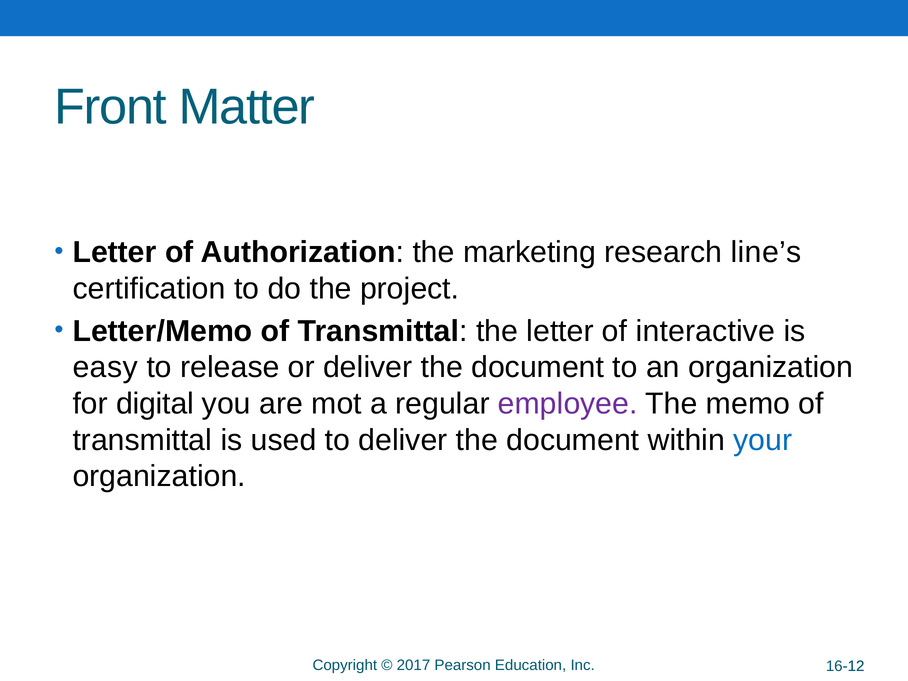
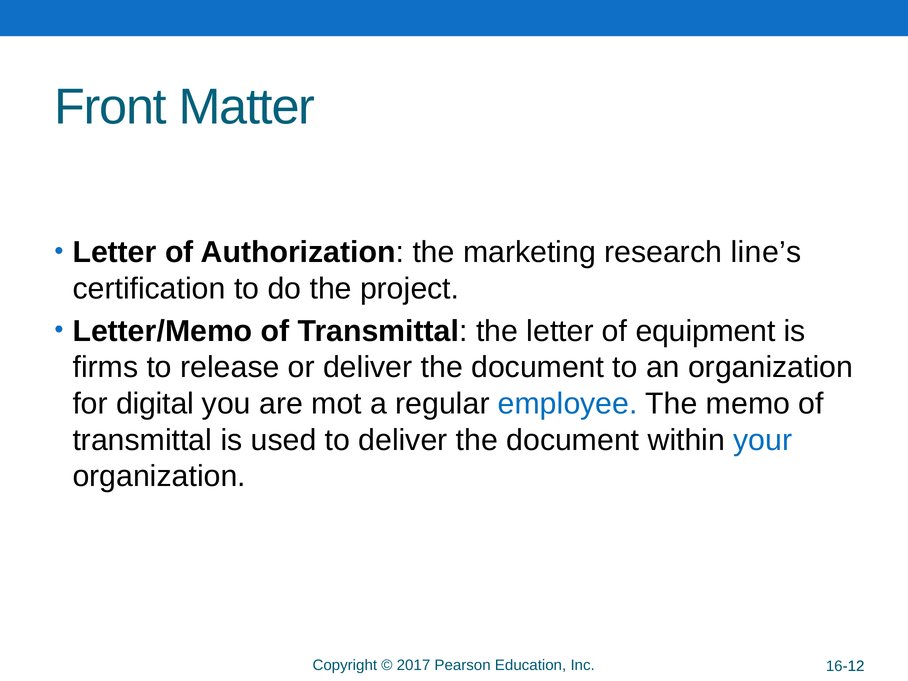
interactive: interactive -> equipment
easy: easy -> firms
employee colour: purple -> blue
